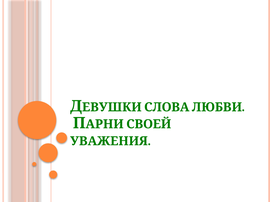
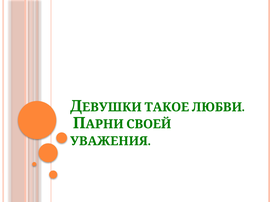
СЛОВА: СЛОВА -> ТАКОЕ
